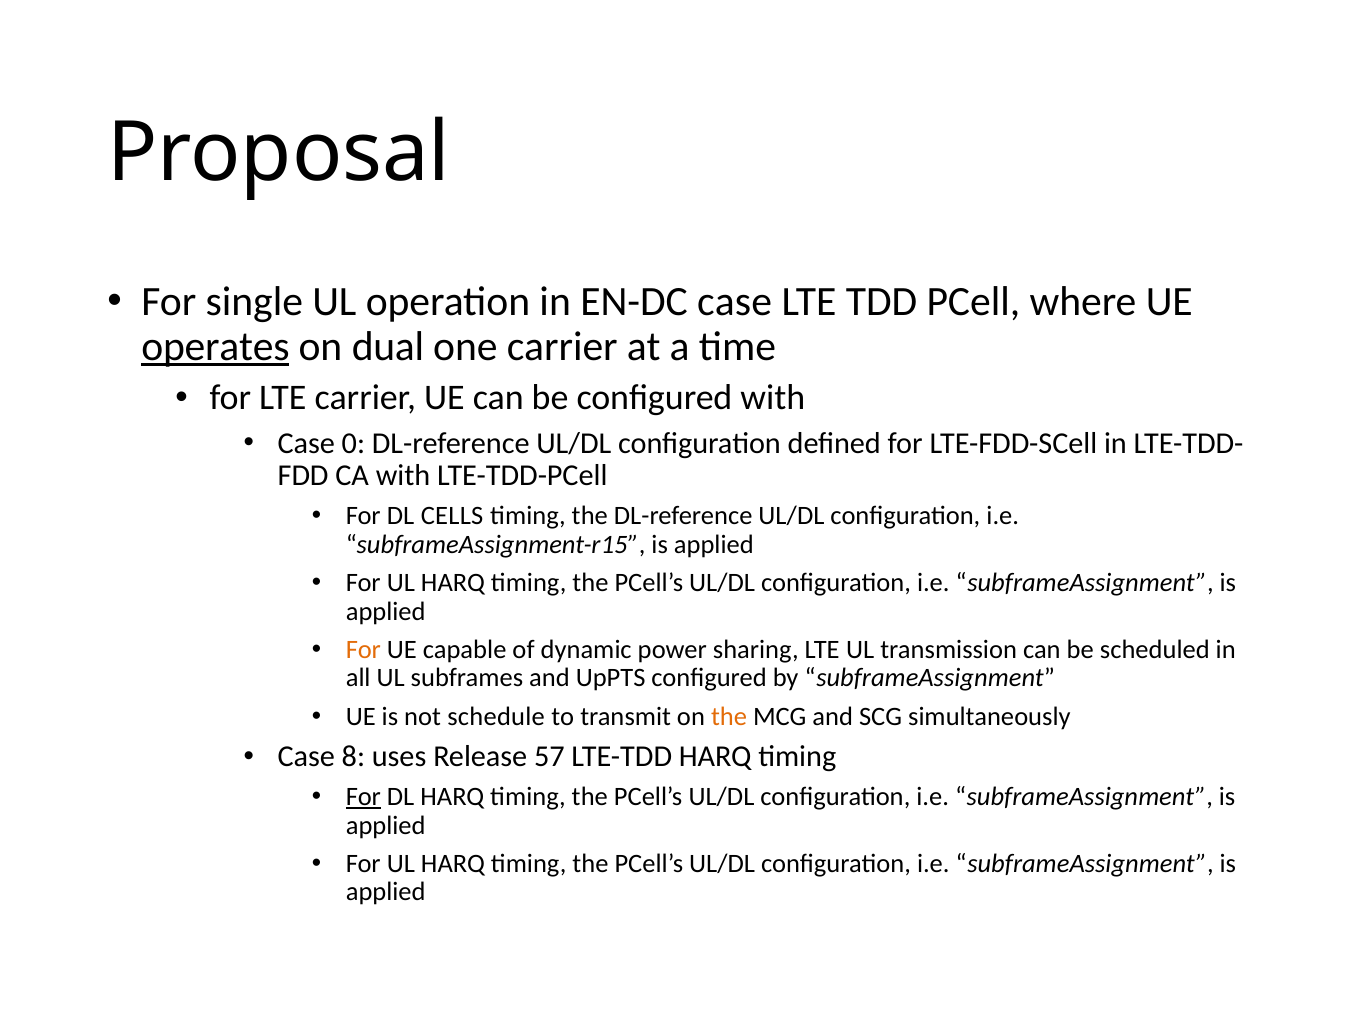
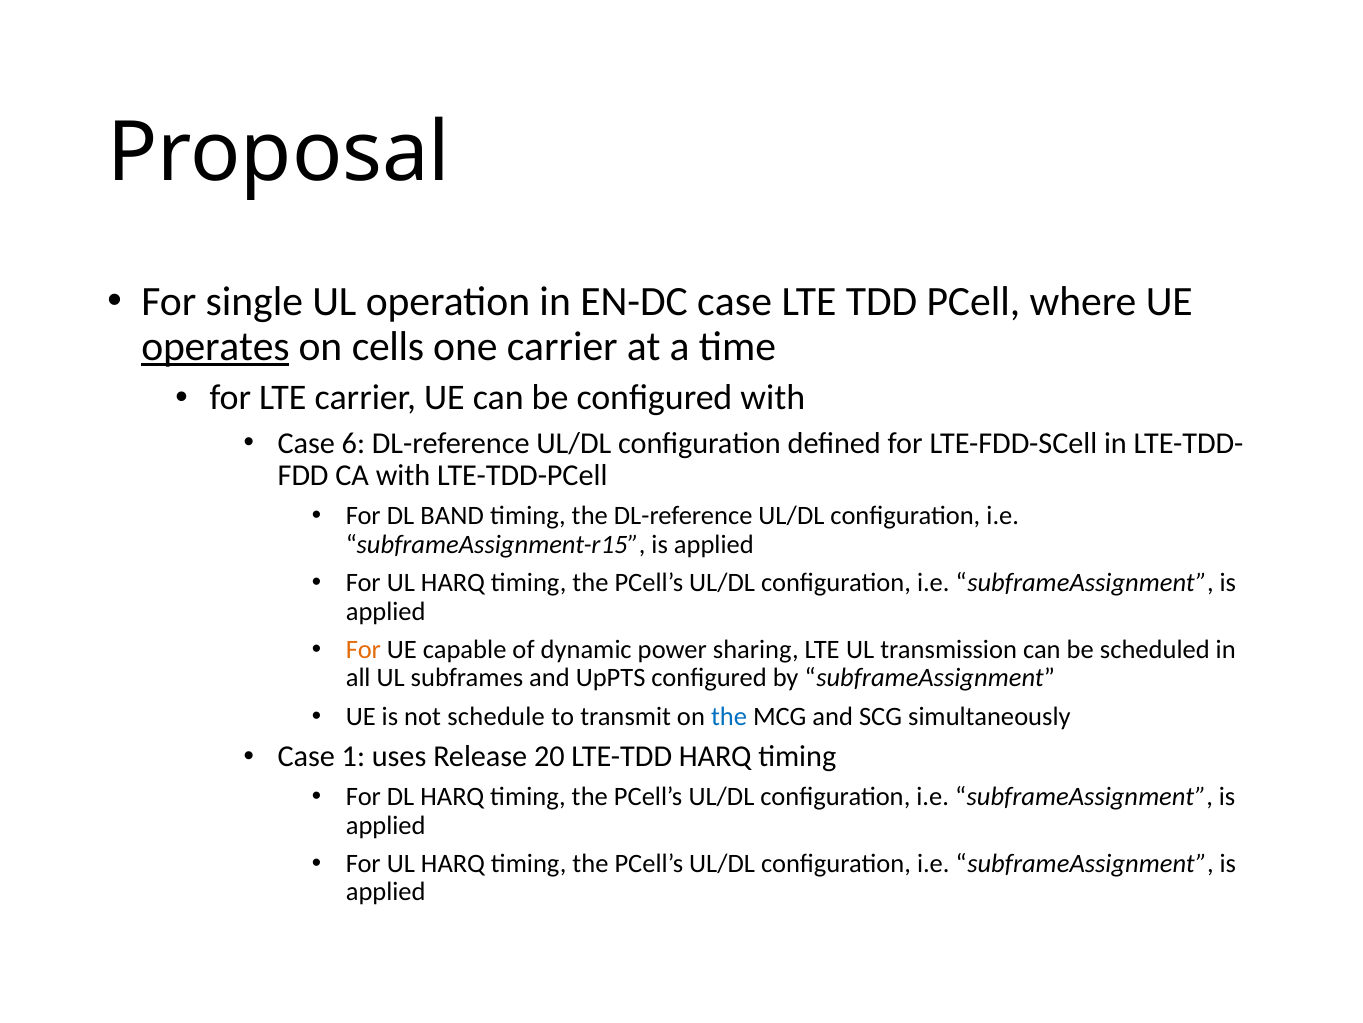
dual: dual -> cells
0: 0 -> 6
CELLS: CELLS -> BAND
the at (729, 716) colour: orange -> blue
8: 8 -> 1
57: 57 -> 20
For at (363, 796) underline: present -> none
